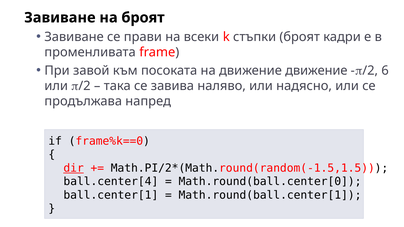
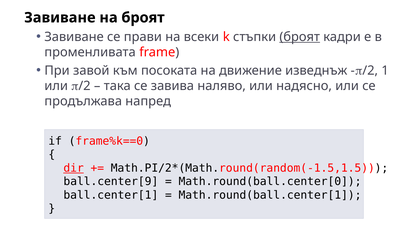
броят at (300, 37) underline: none -> present
движение движение: движение -> изведнъж
6: 6 -> 1
ball.center[4: ball.center[4 -> ball.center[9
